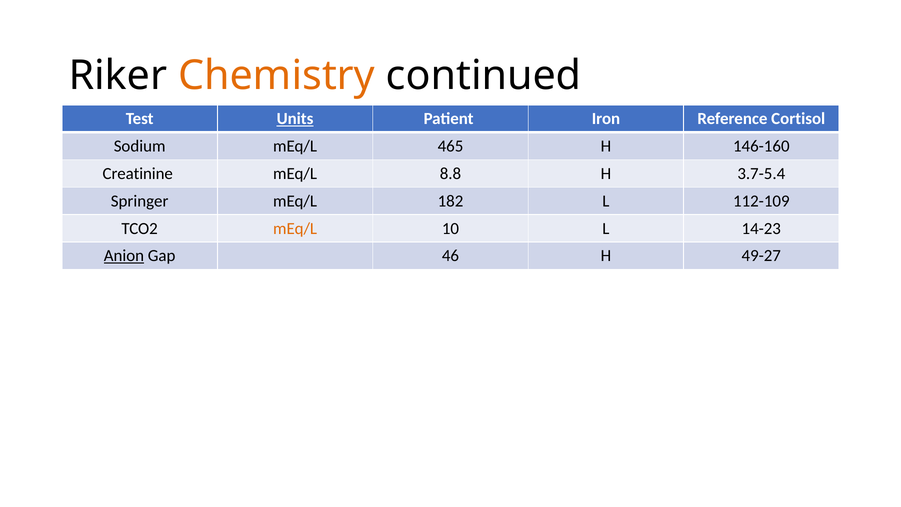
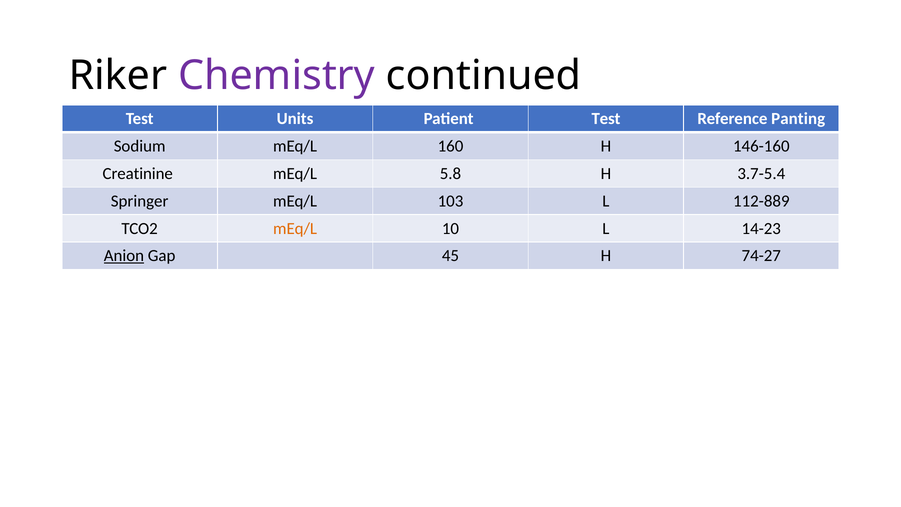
Chemistry colour: orange -> purple
Units underline: present -> none
Patient Iron: Iron -> Test
Cortisol: Cortisol -> Panting
465: 465 -> 160
8.8: 8.8 -> 5.8
182: 182 -> 103
112-109: 112-109 -> 112-889
46: 46 -> 45
49-27: 49-27 -> 74-27
